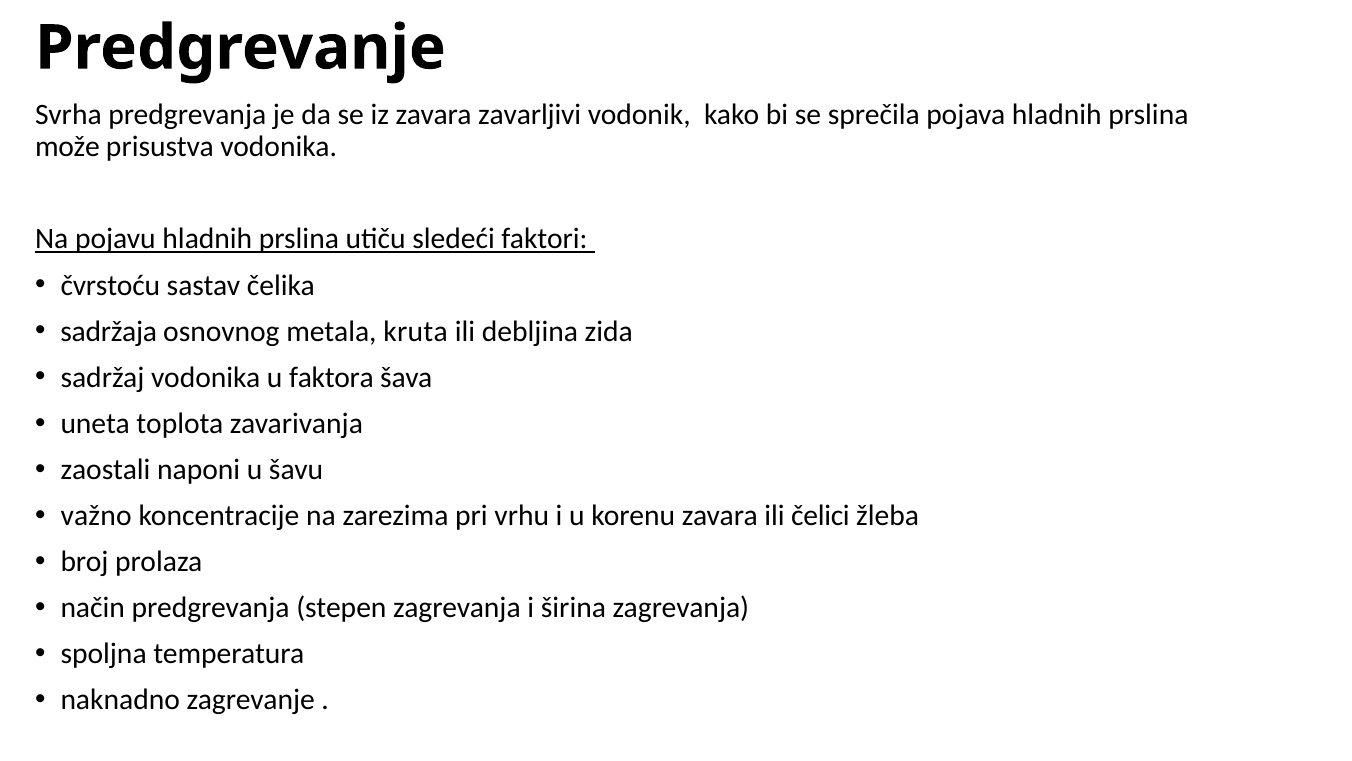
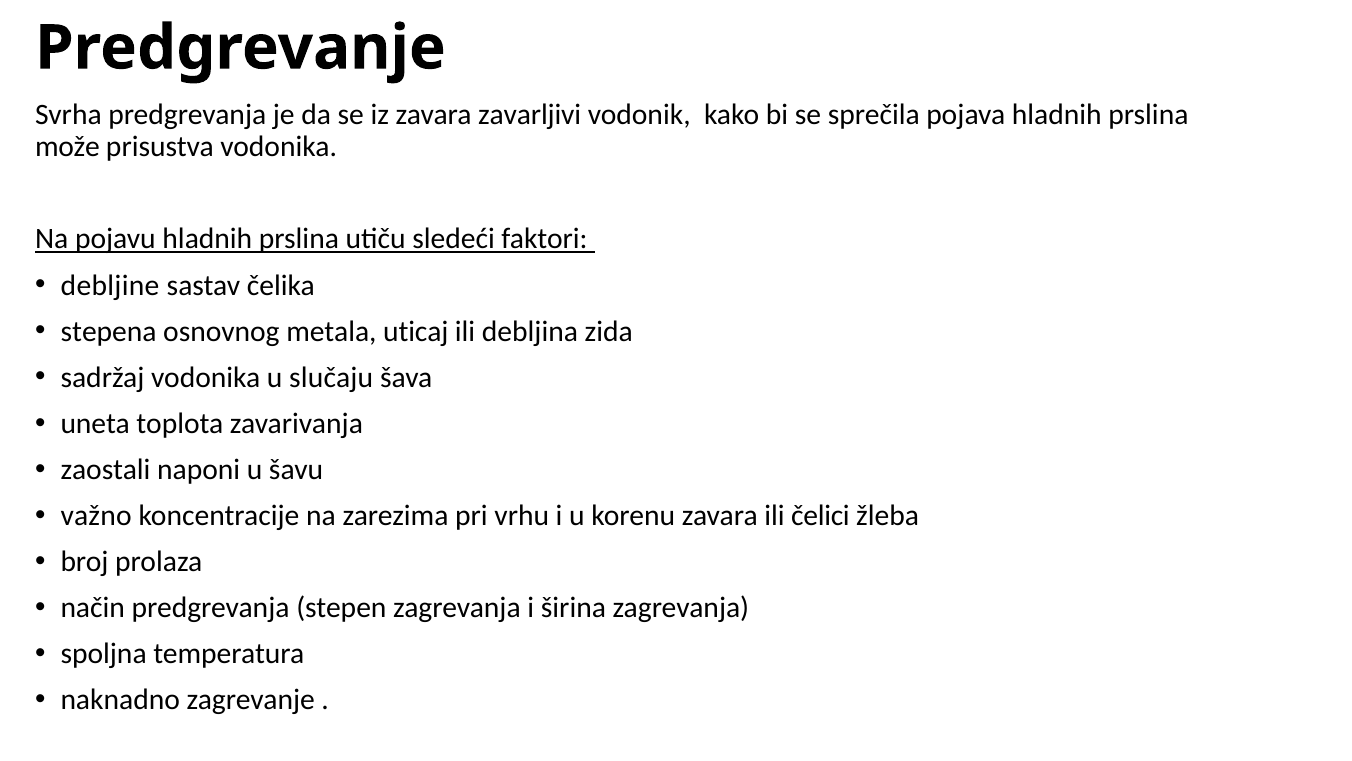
čvrstoću: čvrstoću -> debljine
sadržaja: sadržaja -> stepena
kruta: kruta -> uticaj
faktora: faktora -> slučaju
